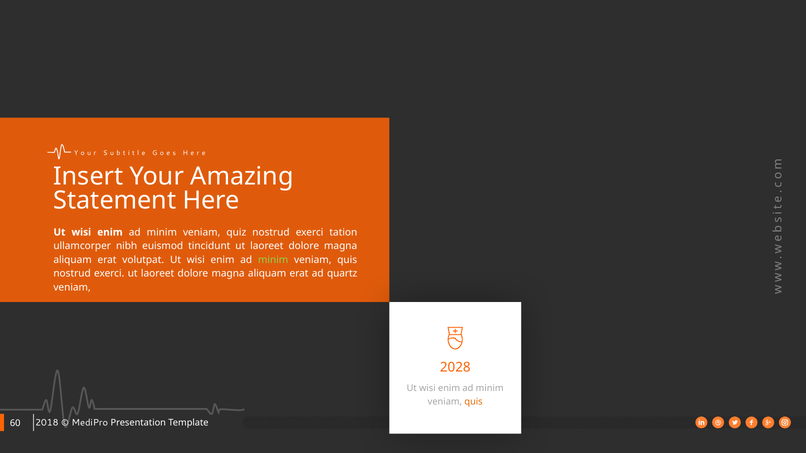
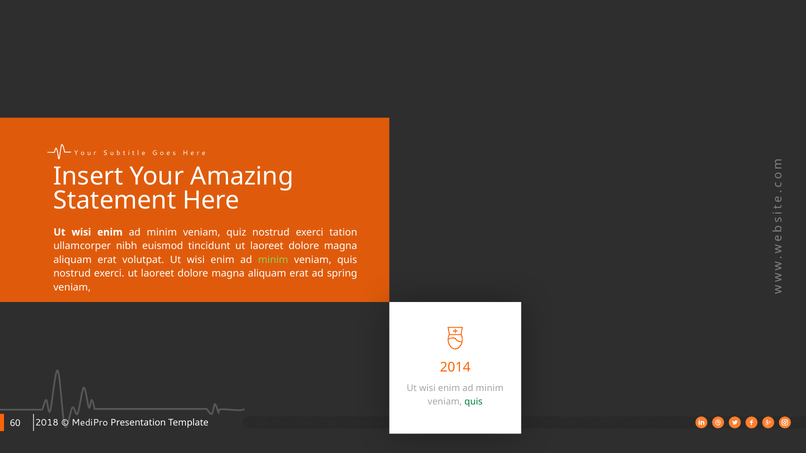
quartz: quartz -> spring
2028: 2028 -> 2014
quis at (474, 402) colour: orange -> green
